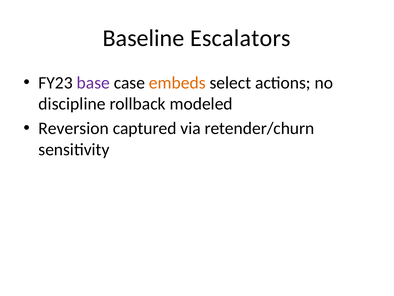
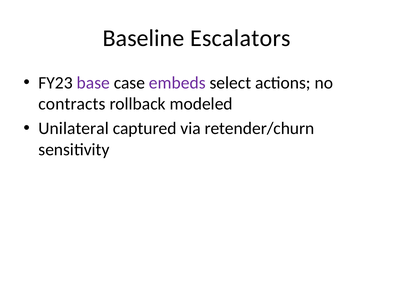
embeds colour: orange -> purple
discipline: discipline -> contracts
Reversion: Reversion -> Unilateral
